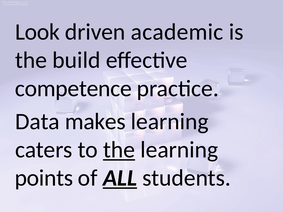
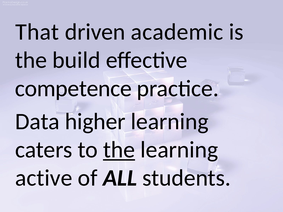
Look: Look -> That
makes: makes -> higher
points: points -> active
ALL underline: present -> none
